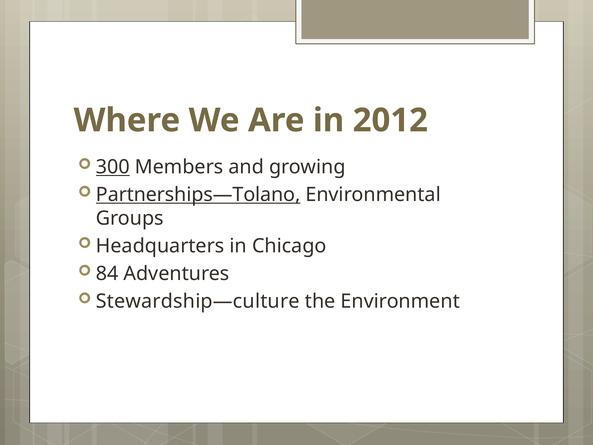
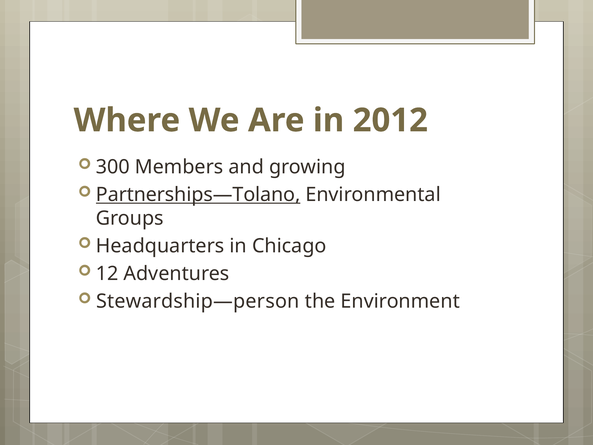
300 underline: present -> none
84: 84 -> 12
Stewardship—culture: Stewardship—culture -> Stewardship—person
